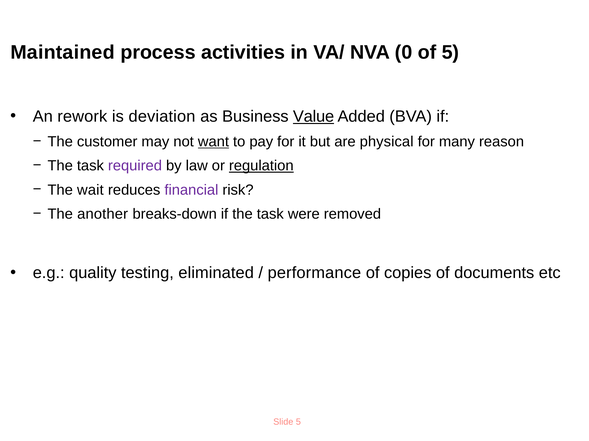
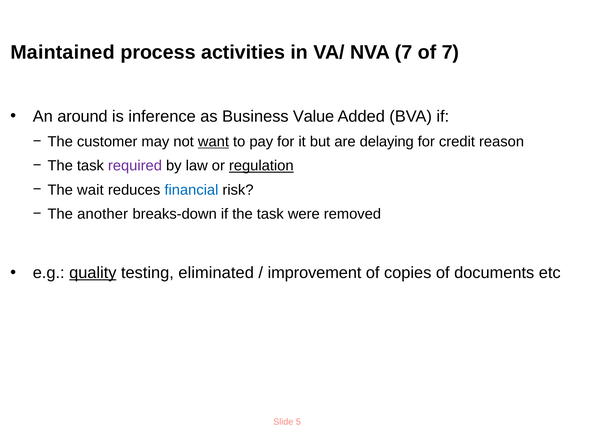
NVA 0: 0 -> 7
of 5: 5 -> 7
rework: rework -> around
deviation: deviation -> inference
Value underline: present -> none
physical: physical -> delaying
many: many -> credit
financial colour: purple -> blue
quality underline: none -> present
performance: performance -> improvement
